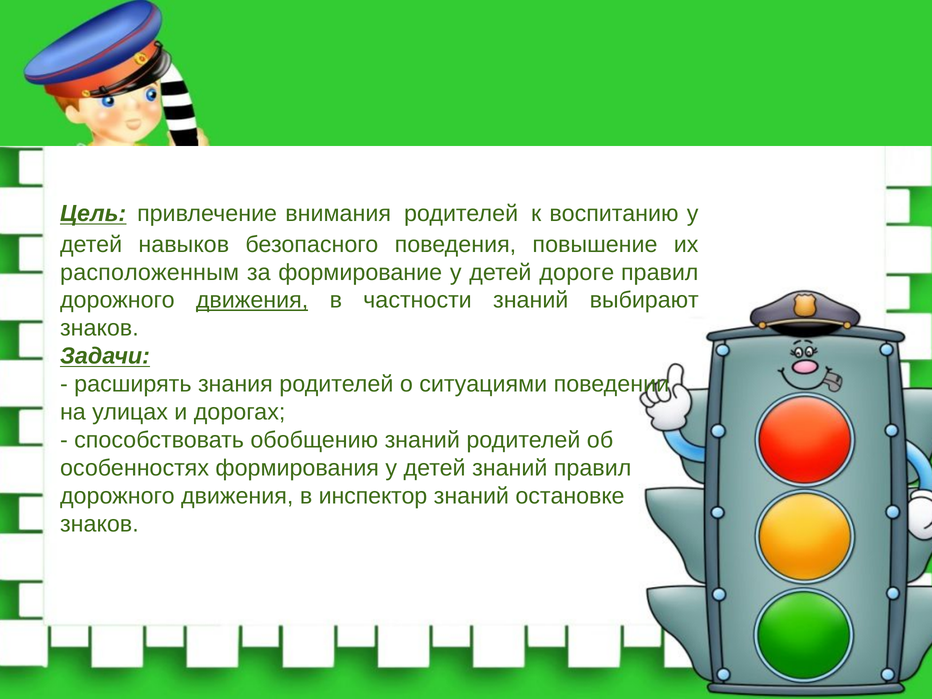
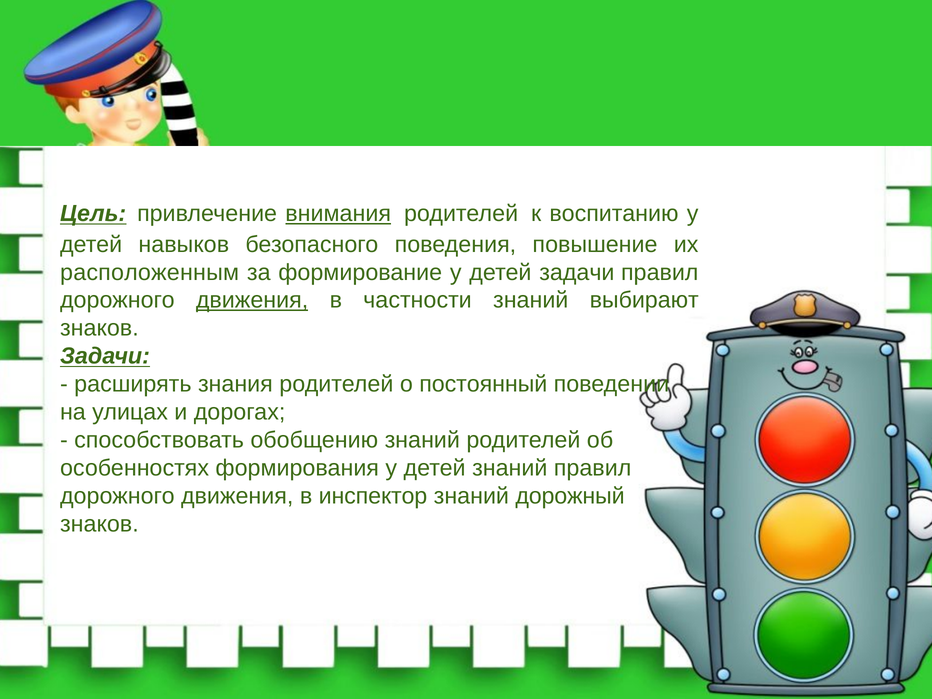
внимания underline: none -> present
детей дороге: дороге -> задачи
ситуациями: ситуациями -> постоянный
остановке: остановке -> дорожный
